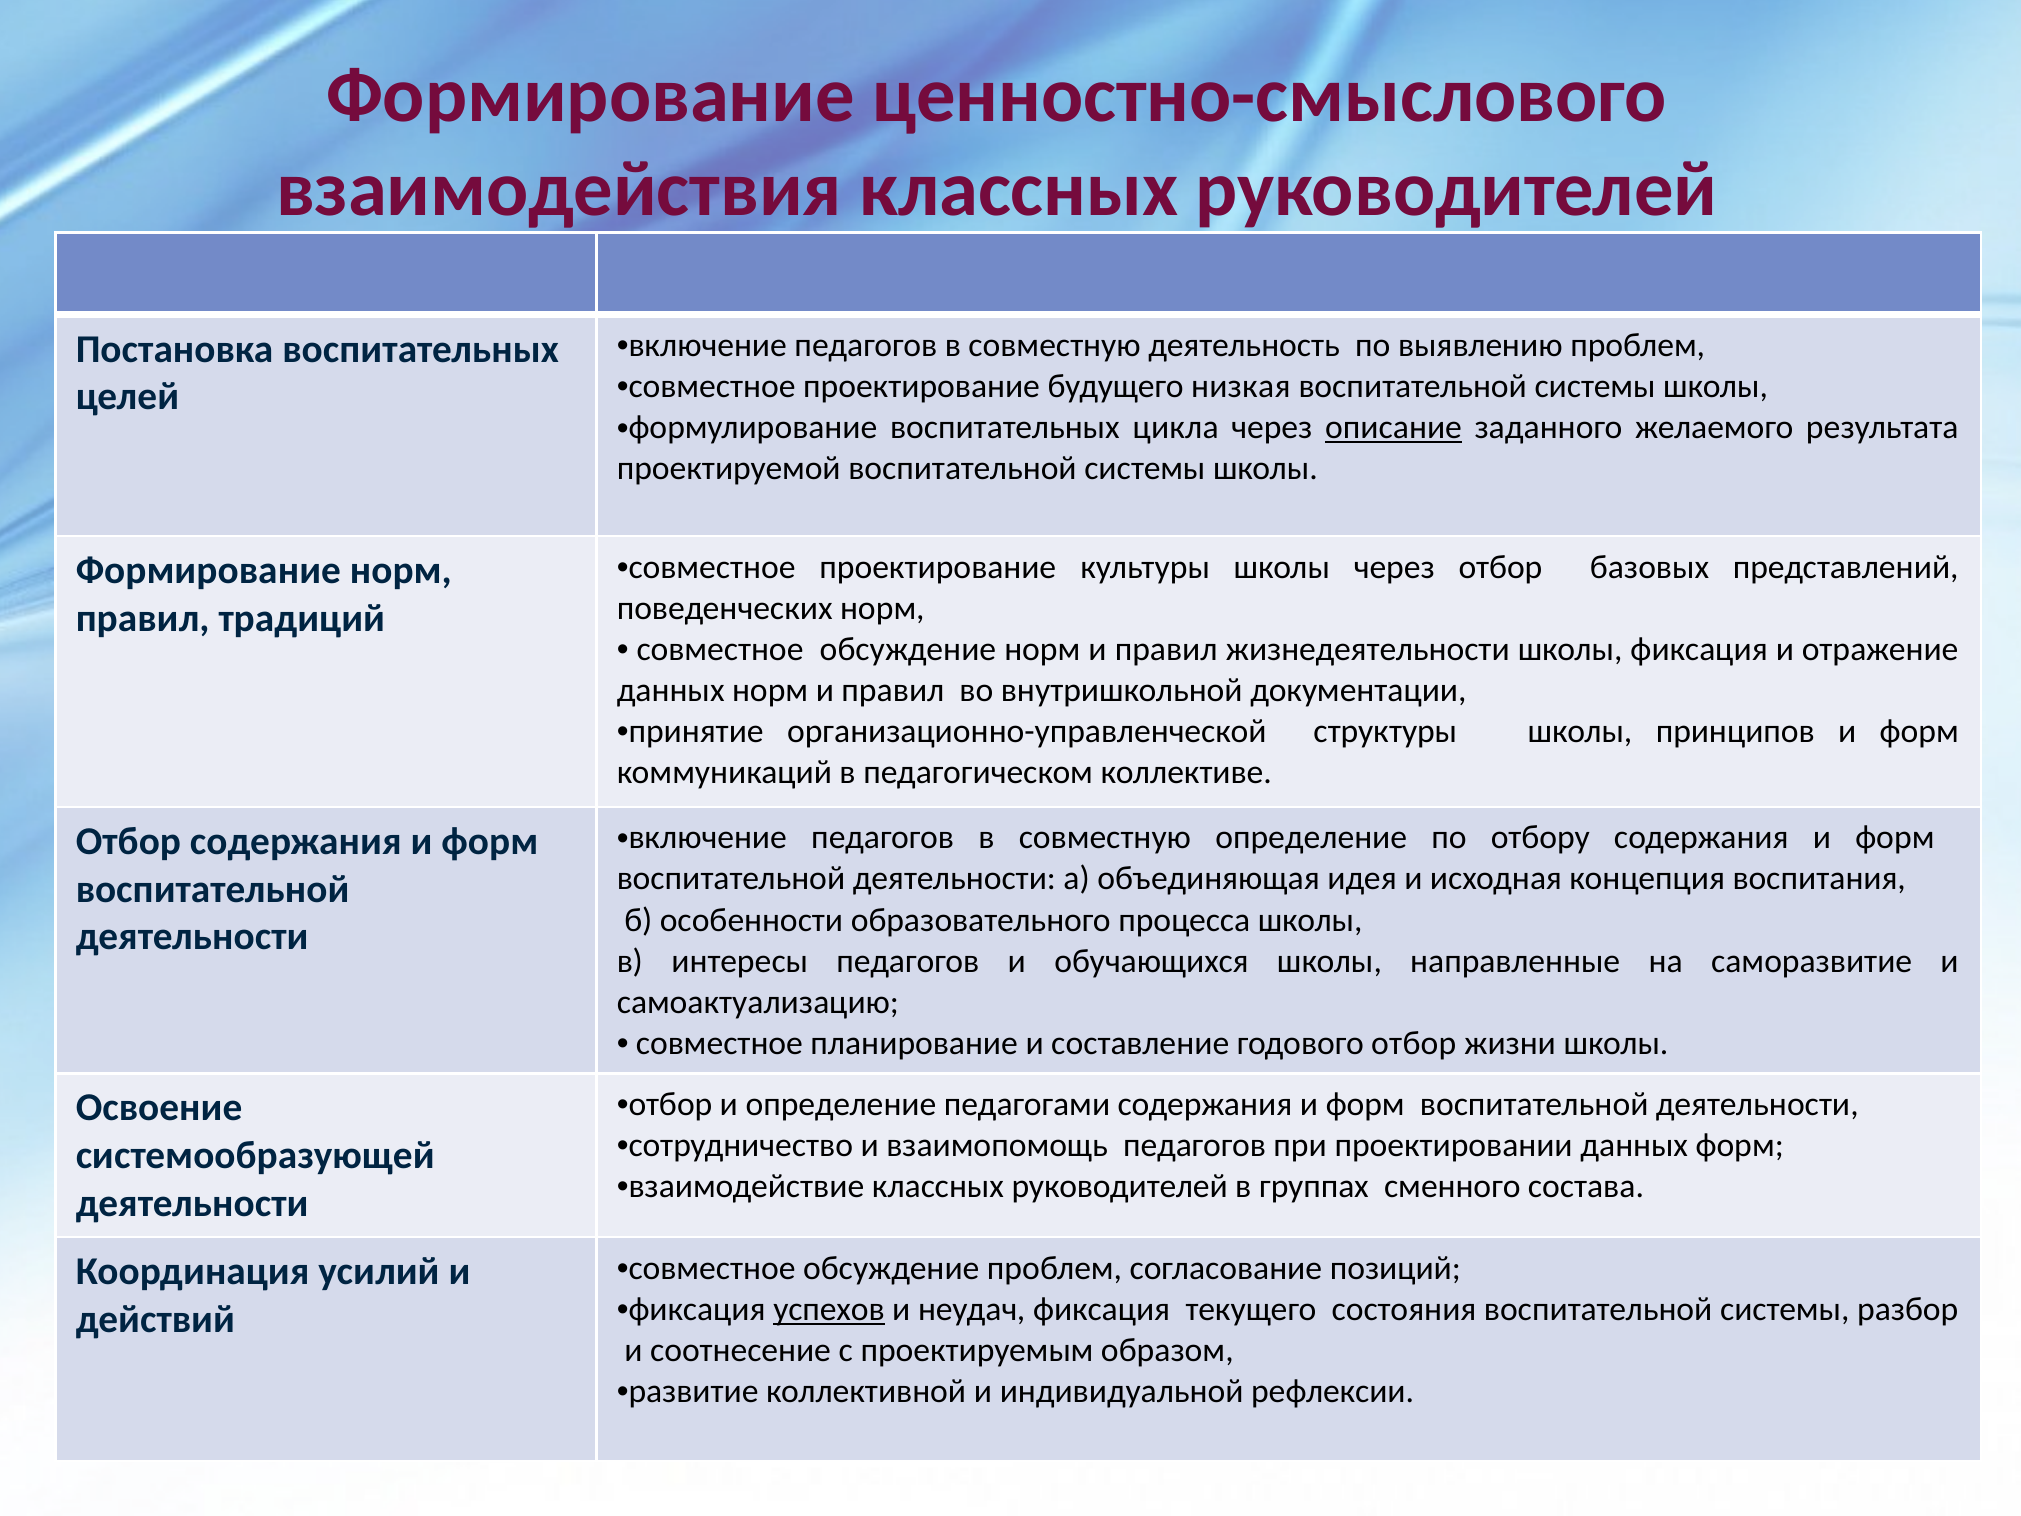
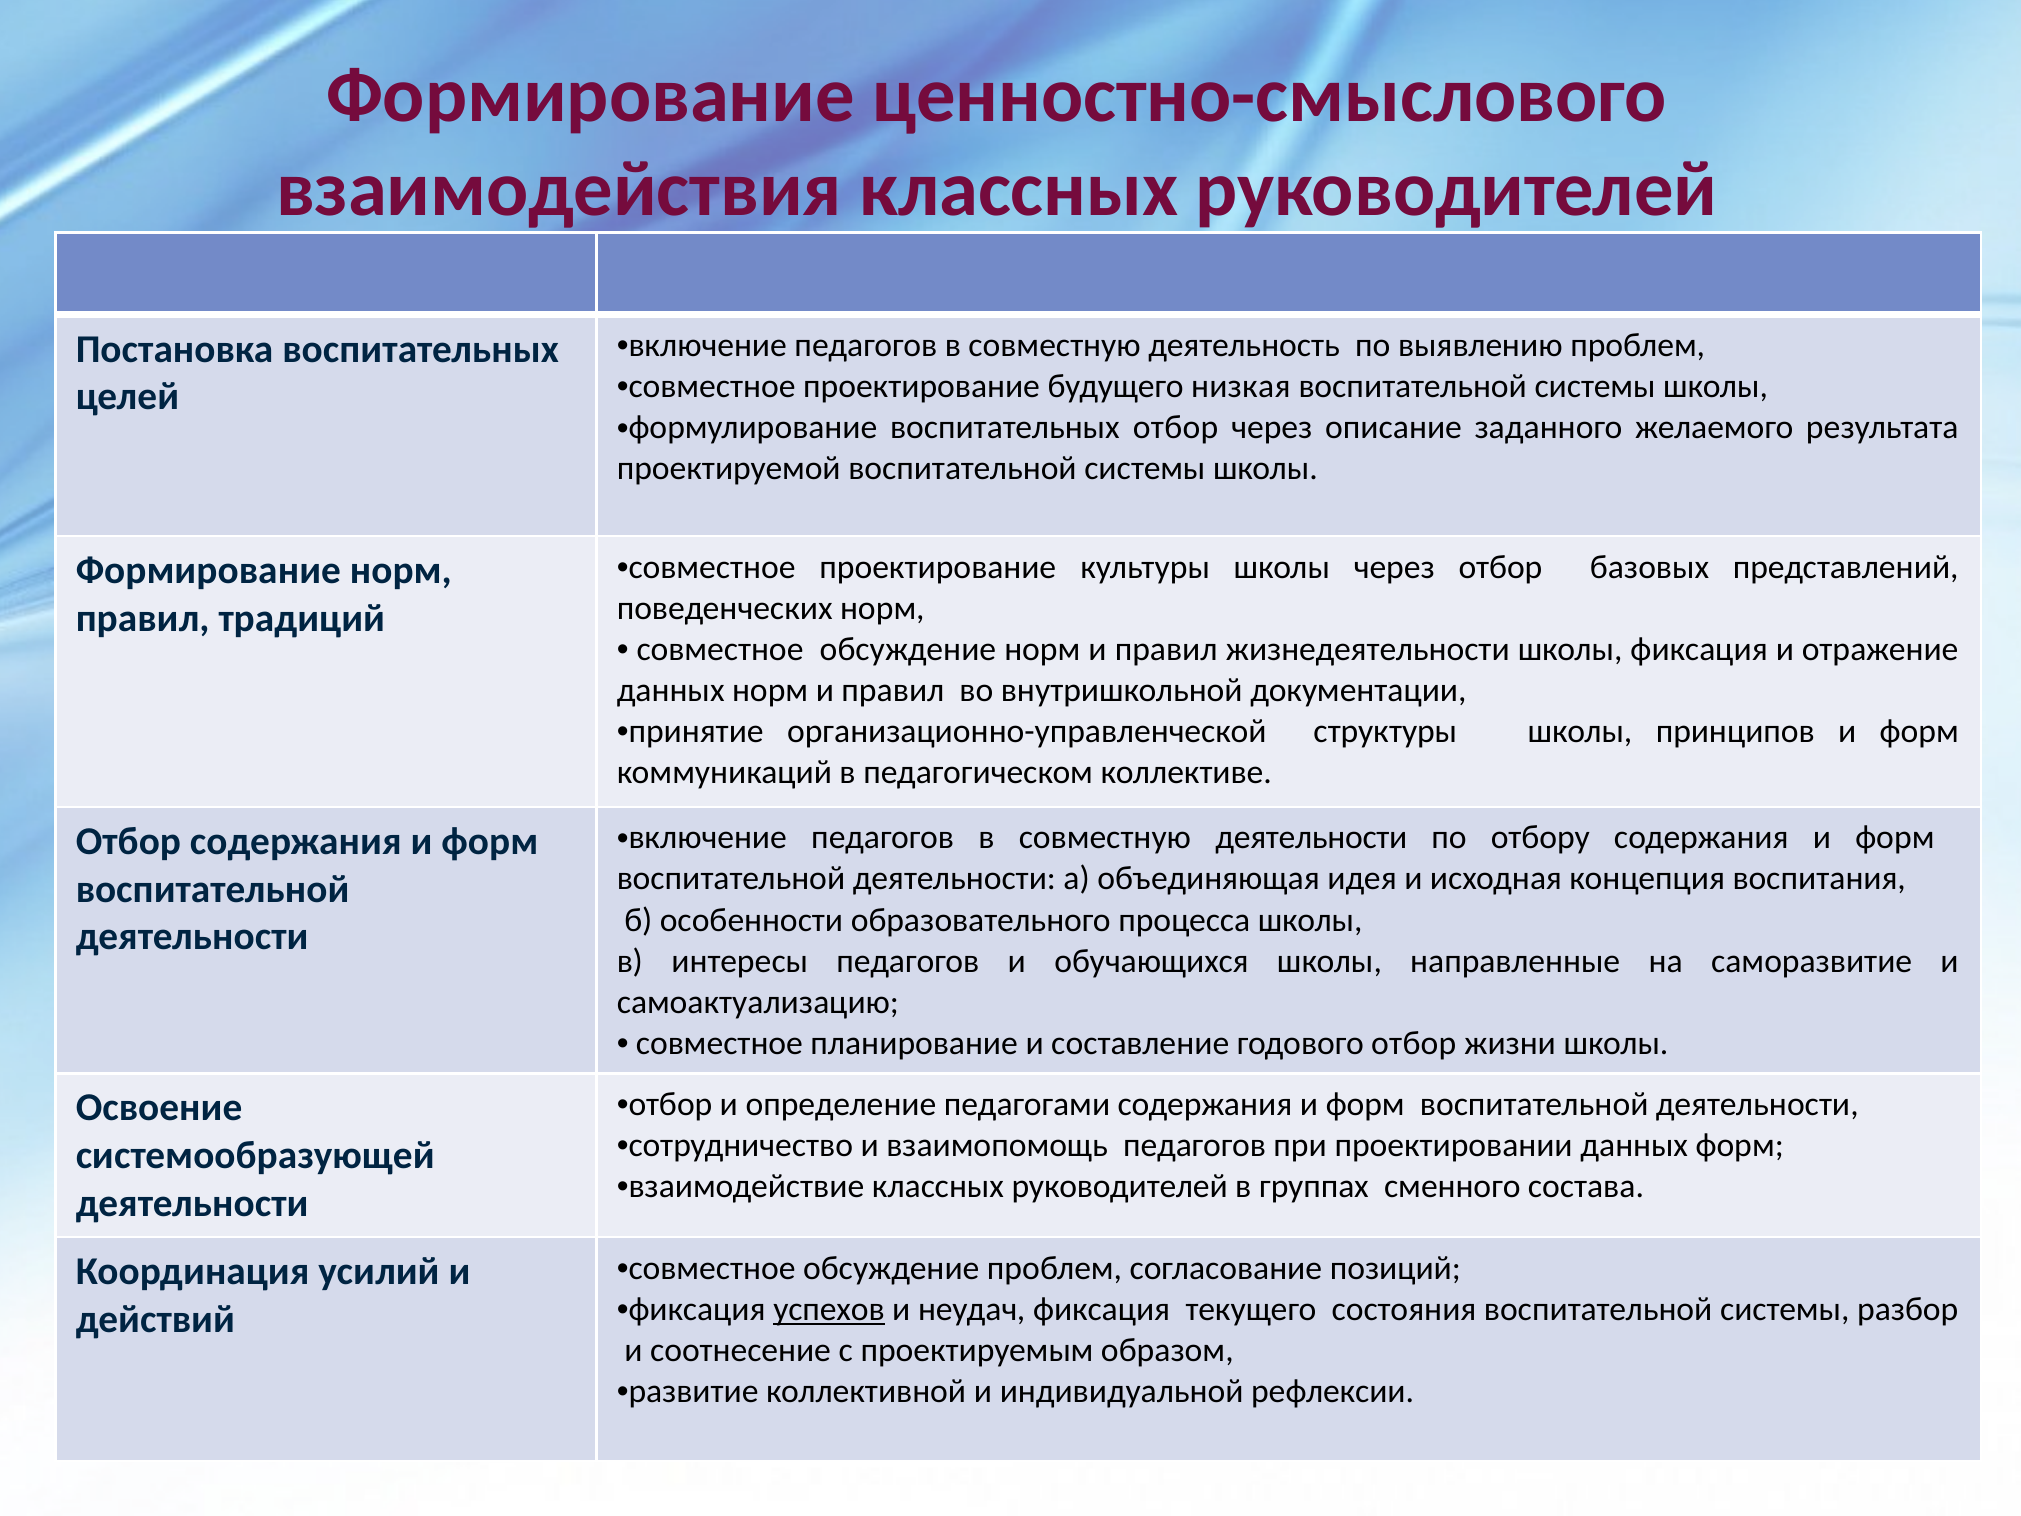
воспитательных цикла: цикла -> отбор
описание underline: present -> none
совместную определение: определение -> деятельности
